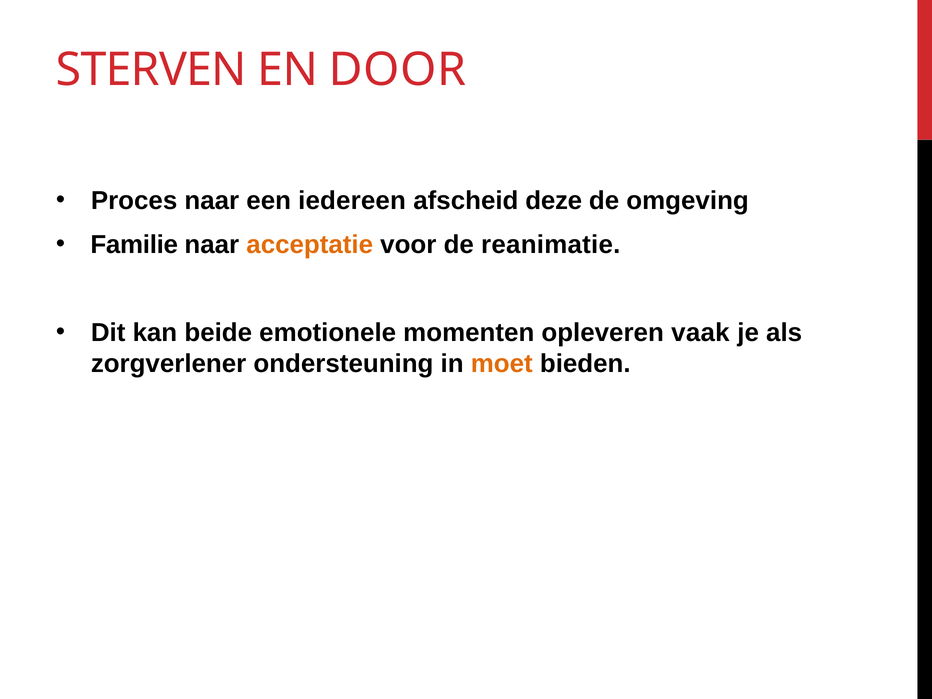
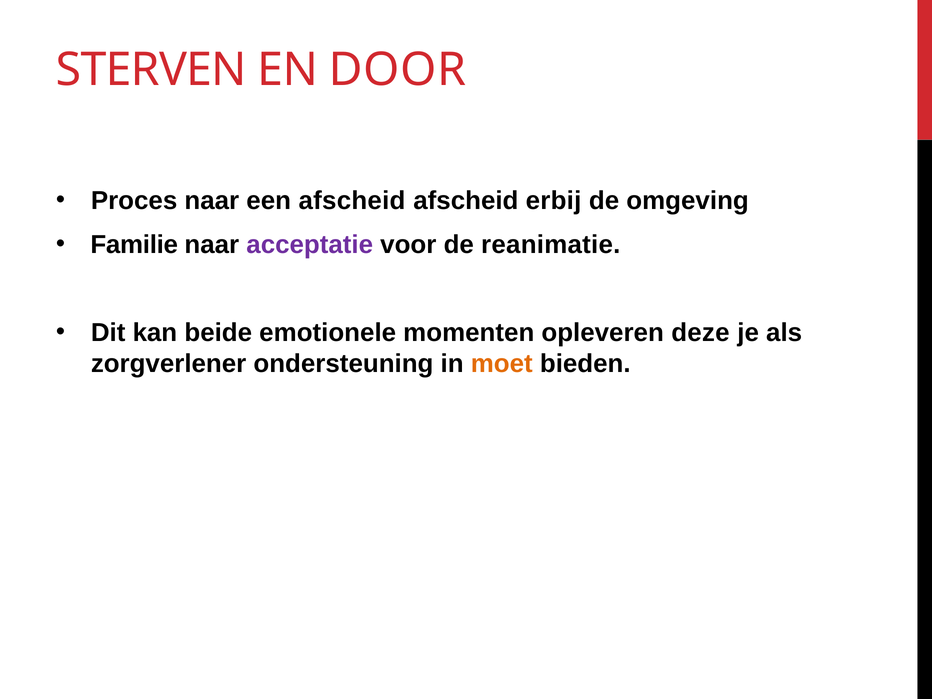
een iedereen: iedereen -> afscheid
deze: deze -> erbij
acceptatie colour: orange -> purple
vaak: vaak -> deze
